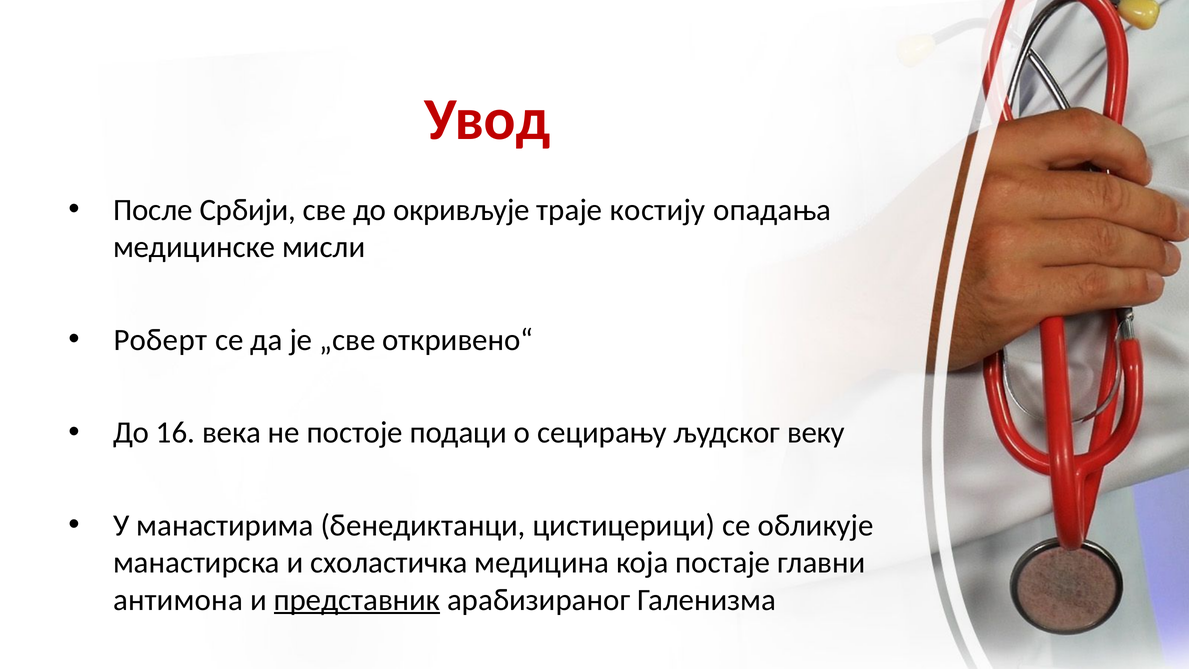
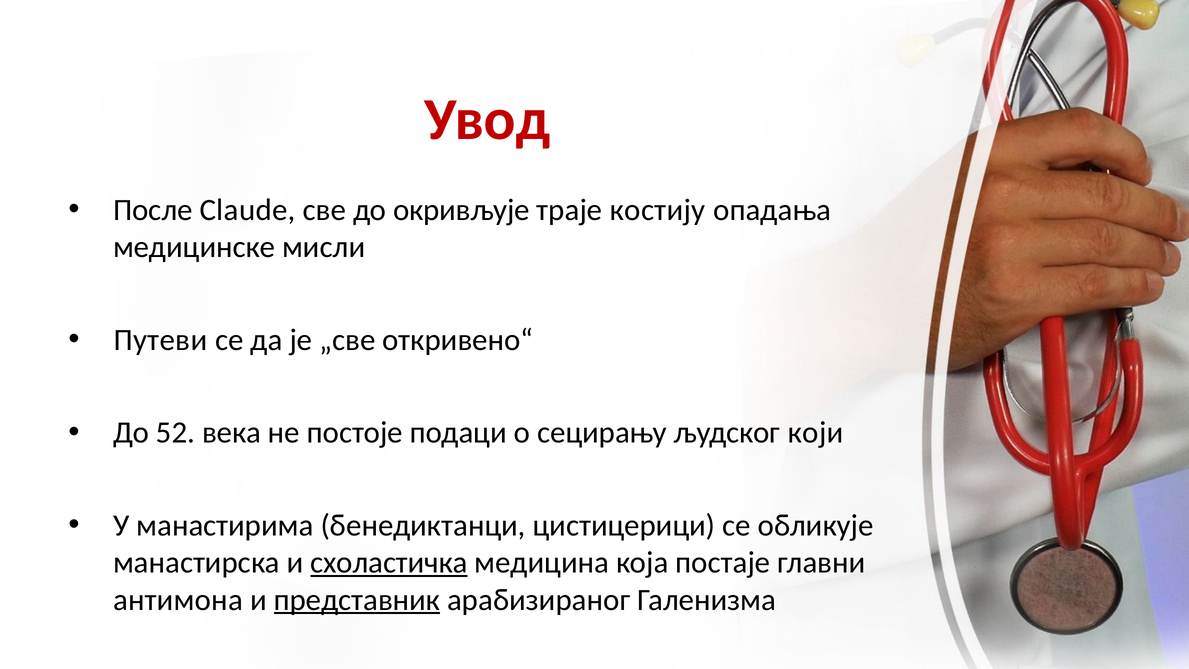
Србији: Србији -> Claude
Роберт: Роберт -> Путеви
16: 16 -> 52
веку: веку -> који
схоластичка underline: none -> present
